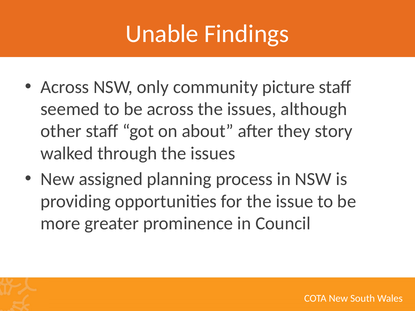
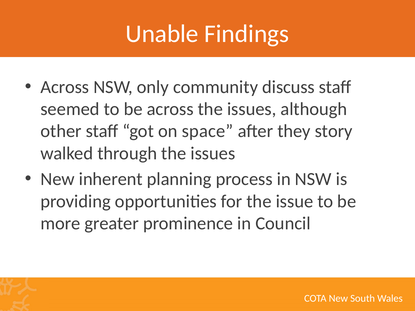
picture: picture -> discuss
about: about -> space
assigned: assigned -> inherent
